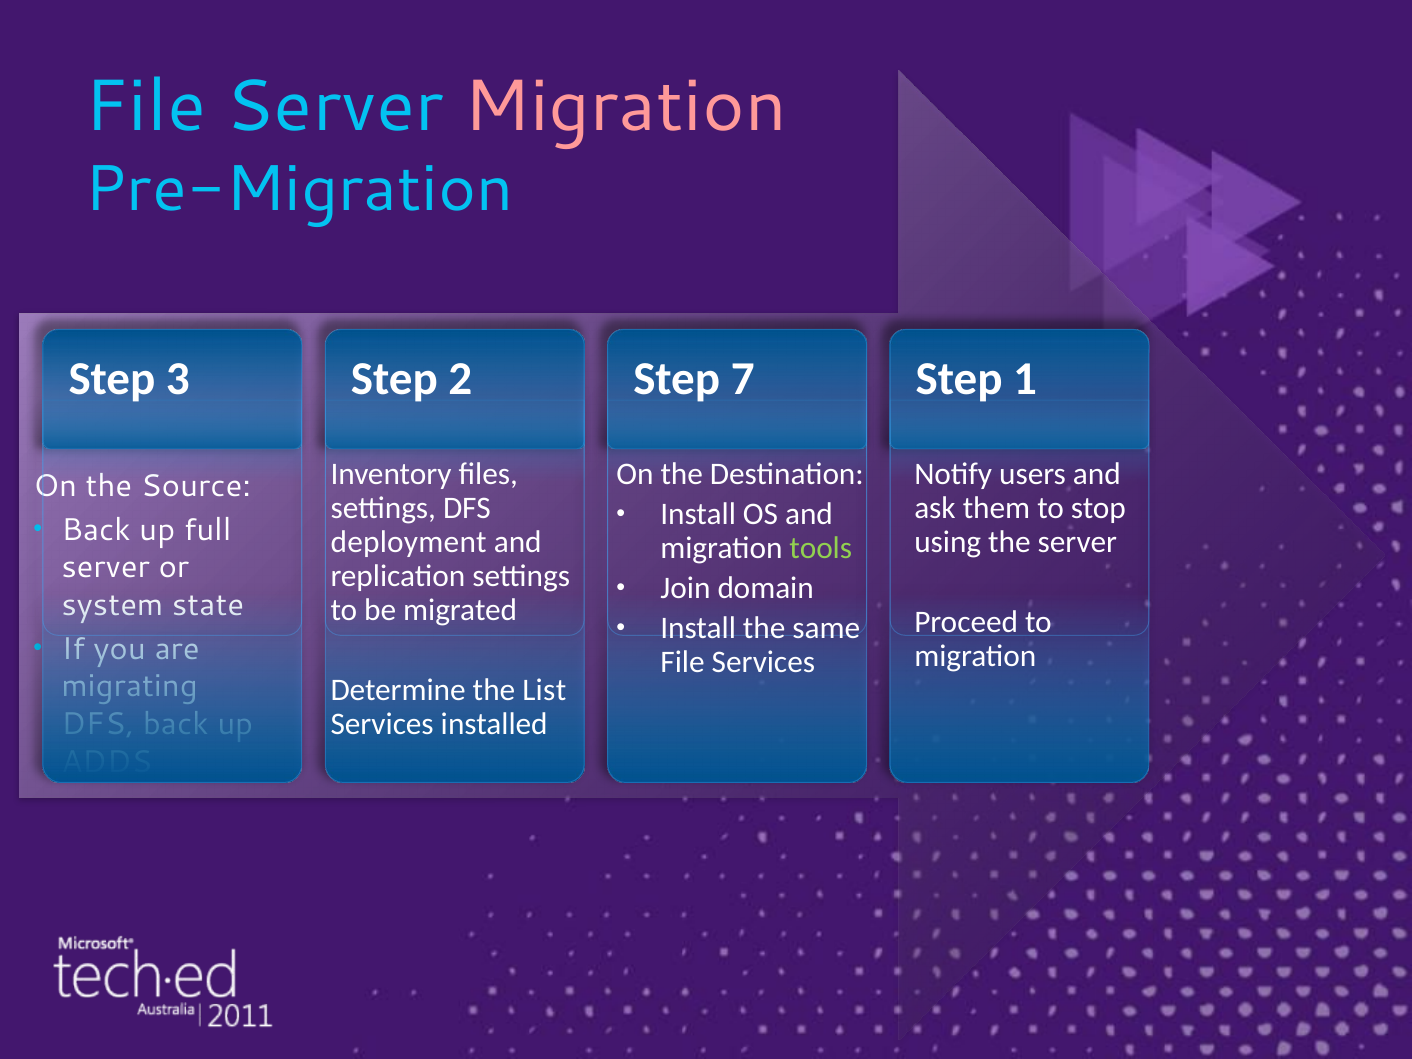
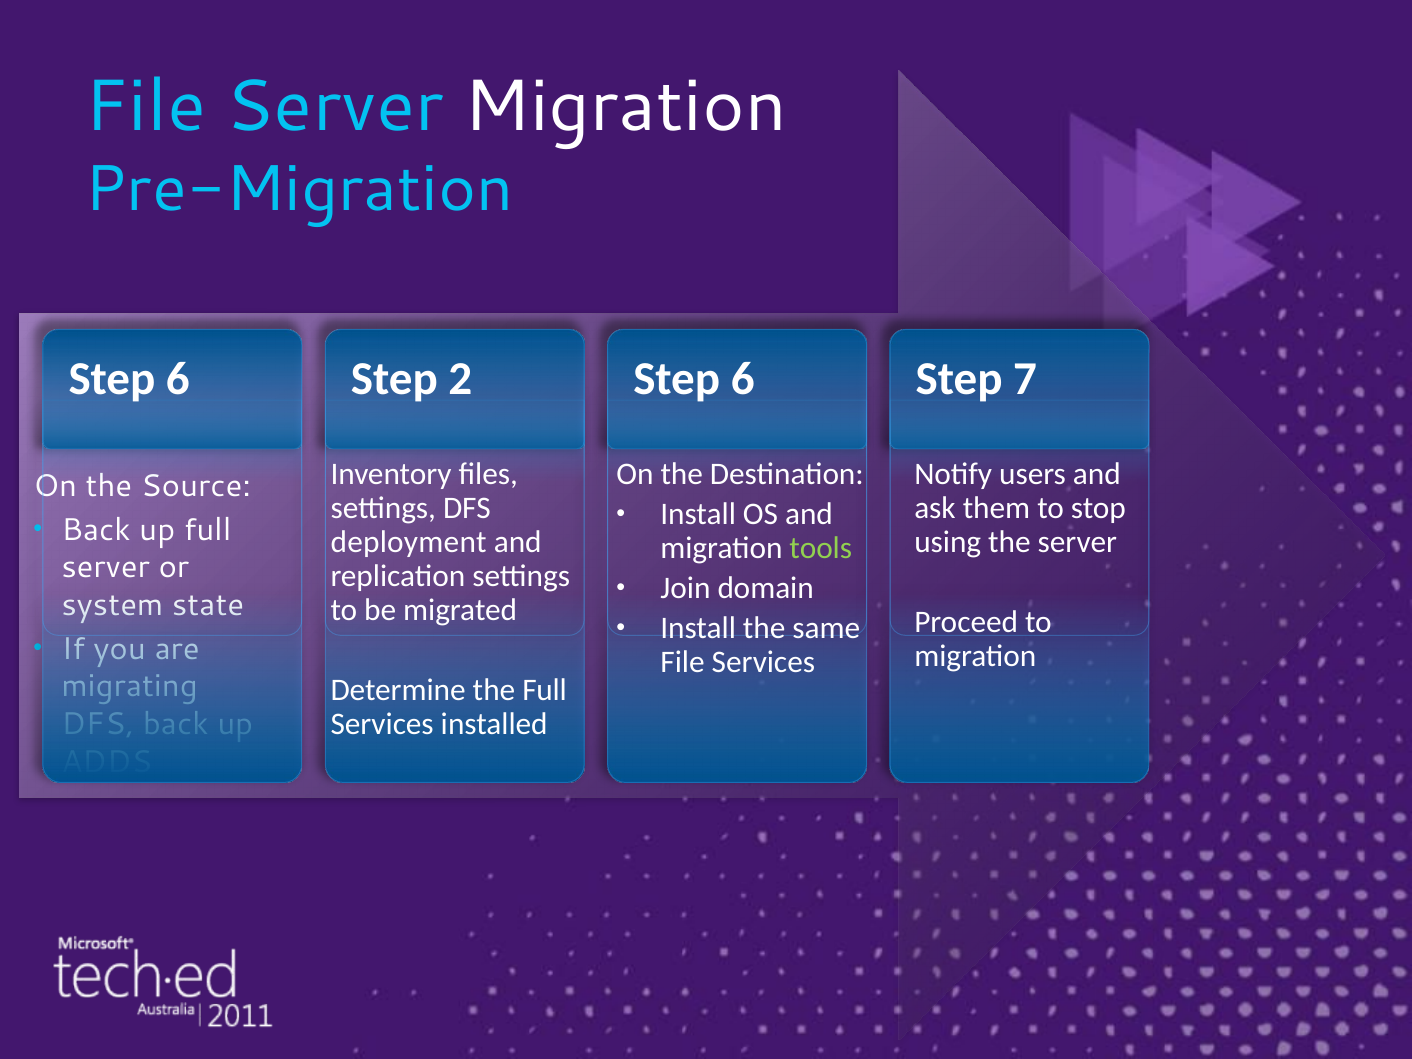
Migration at (625, 107) colour: pink -> white
3 at (178, 379): 3 -> 6
7 at (743, 379): 7 -> 6
1: 1 -> 7
the List: List -> Full
